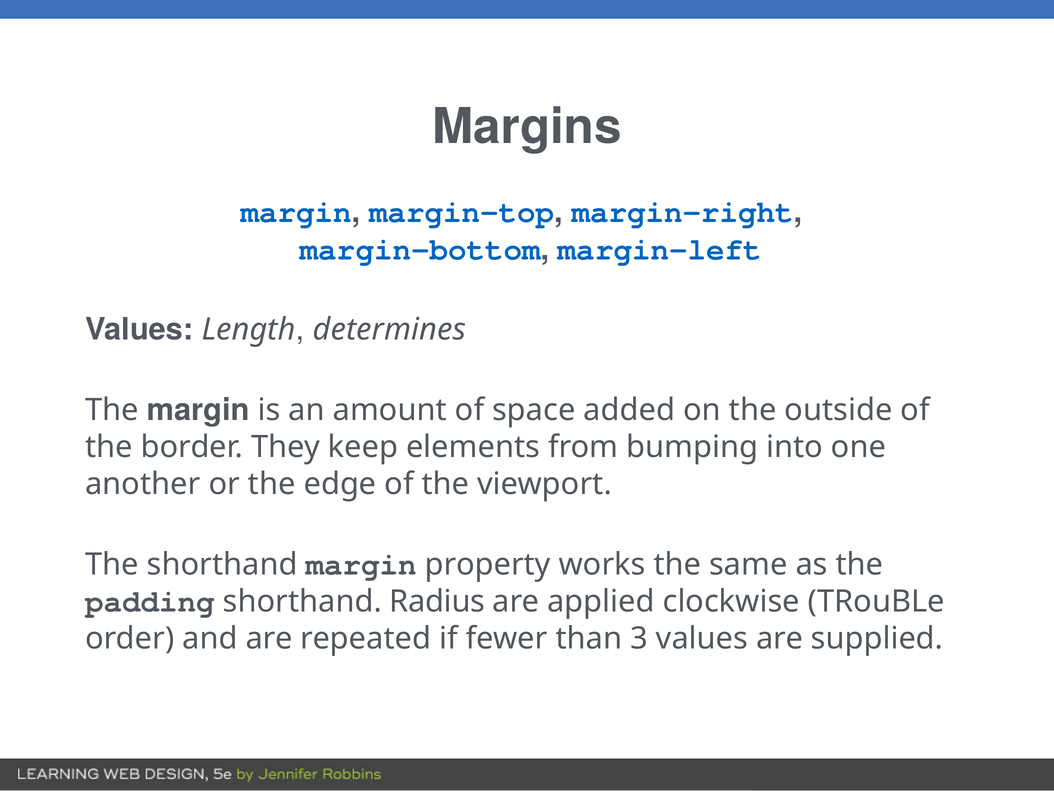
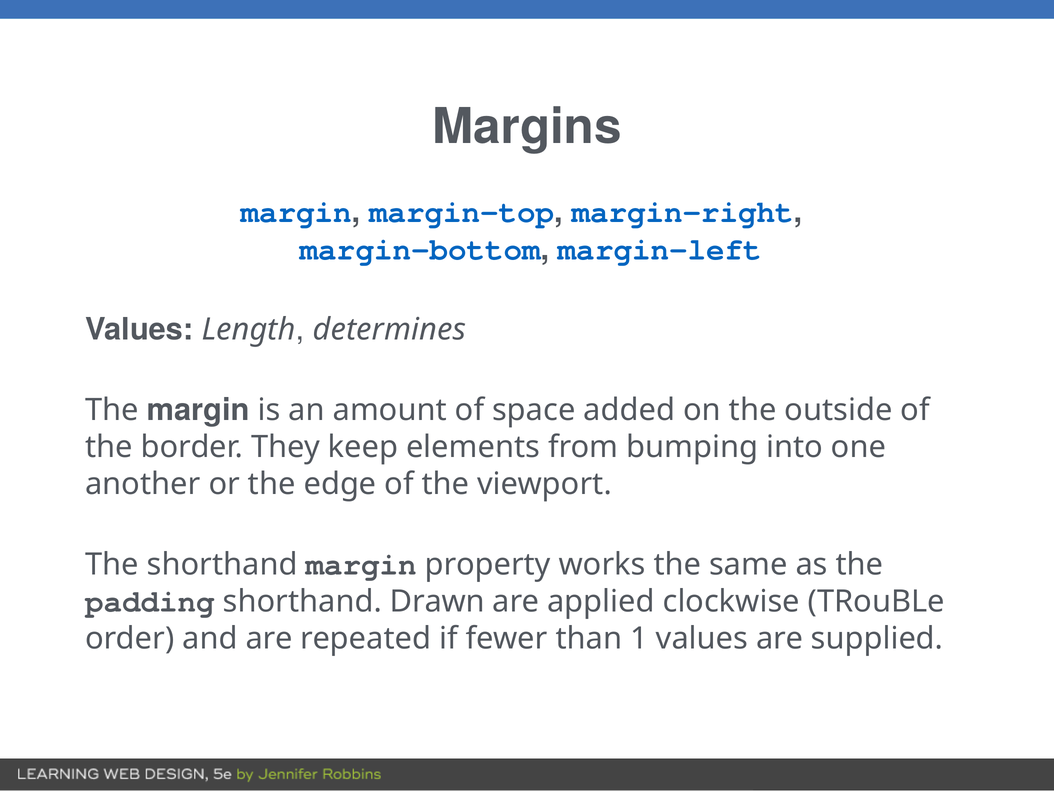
Radius: Radius -> Drawn
3: 3 -> 1
